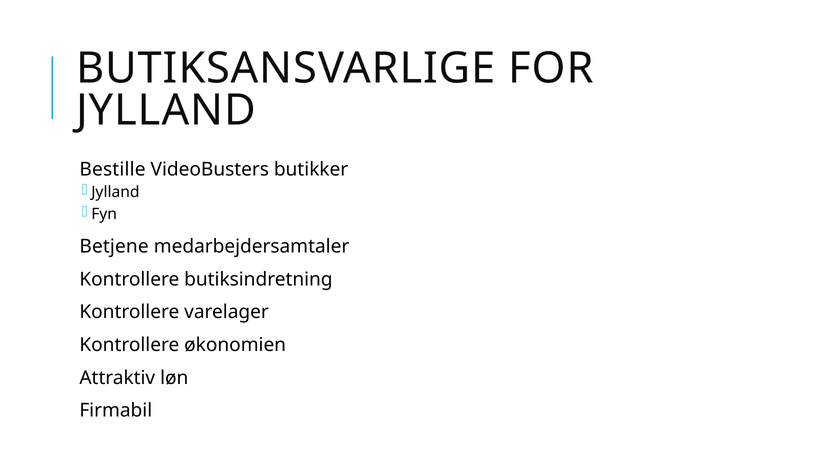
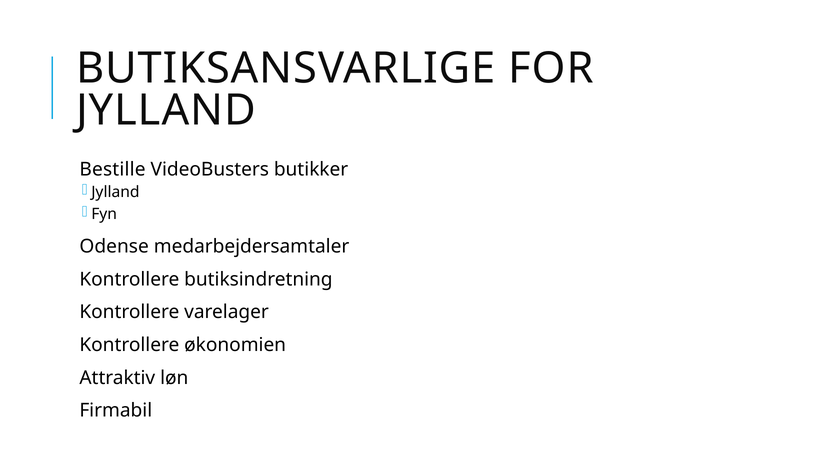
Betjene: Betjene -> Odense
